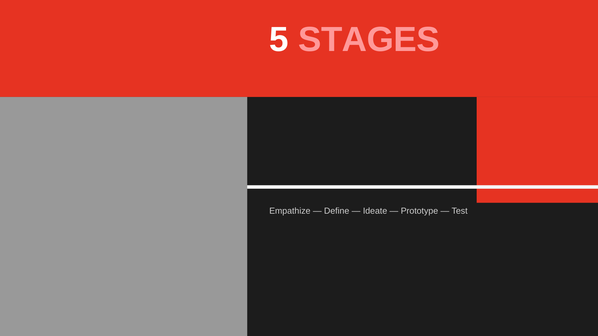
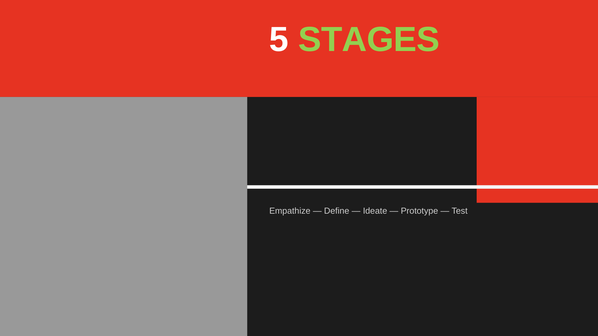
STAGES colour: pink -> light green
